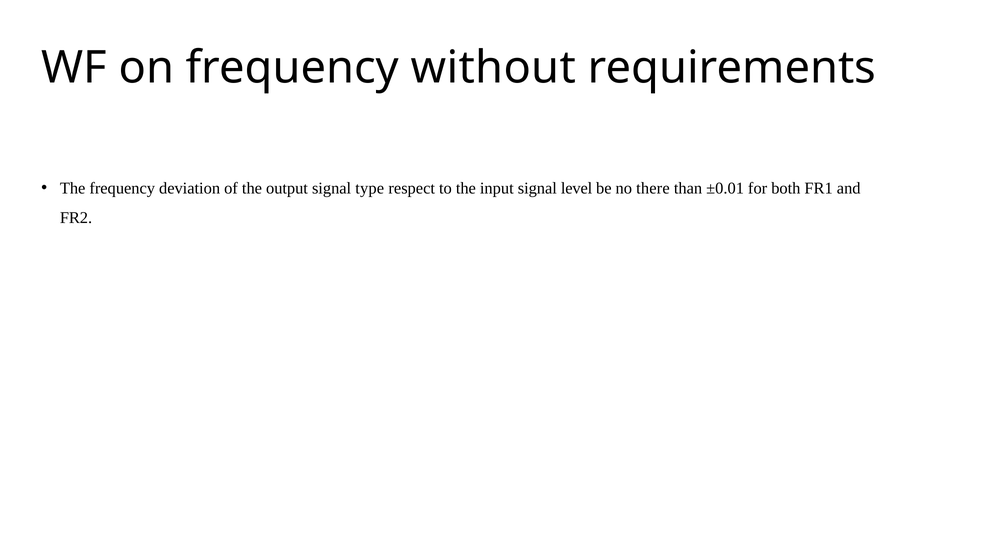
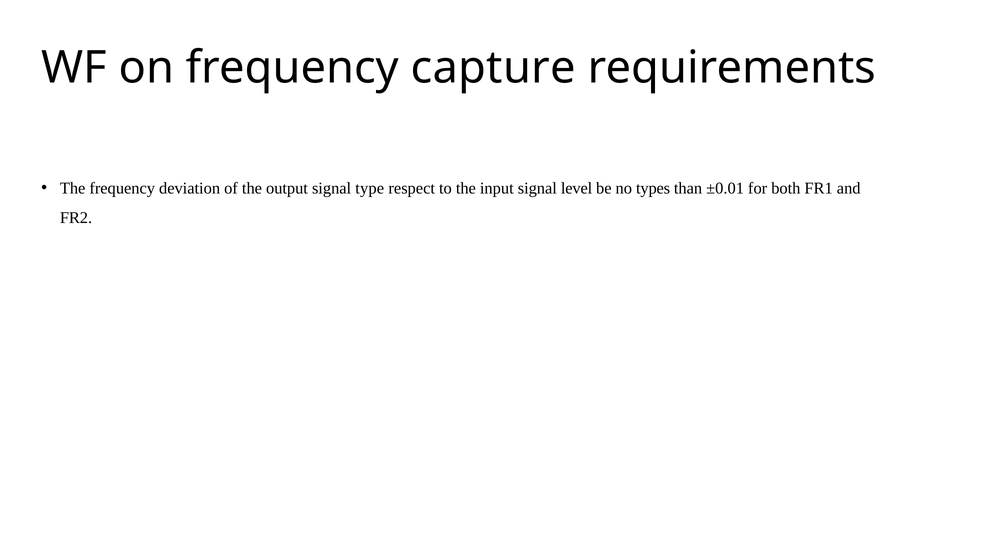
without: without -> capture
there: there -> types
